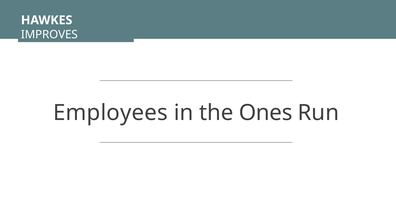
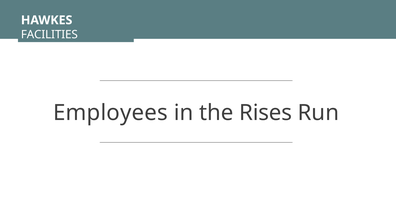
IMPROVES: IMPROVES -> FACILITIES
Ones: Ones -> Rises
